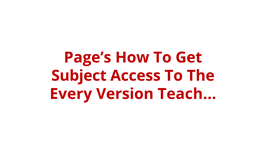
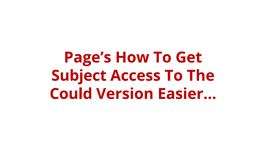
Every: Every -> Could
Teach: Teach -> Easier
